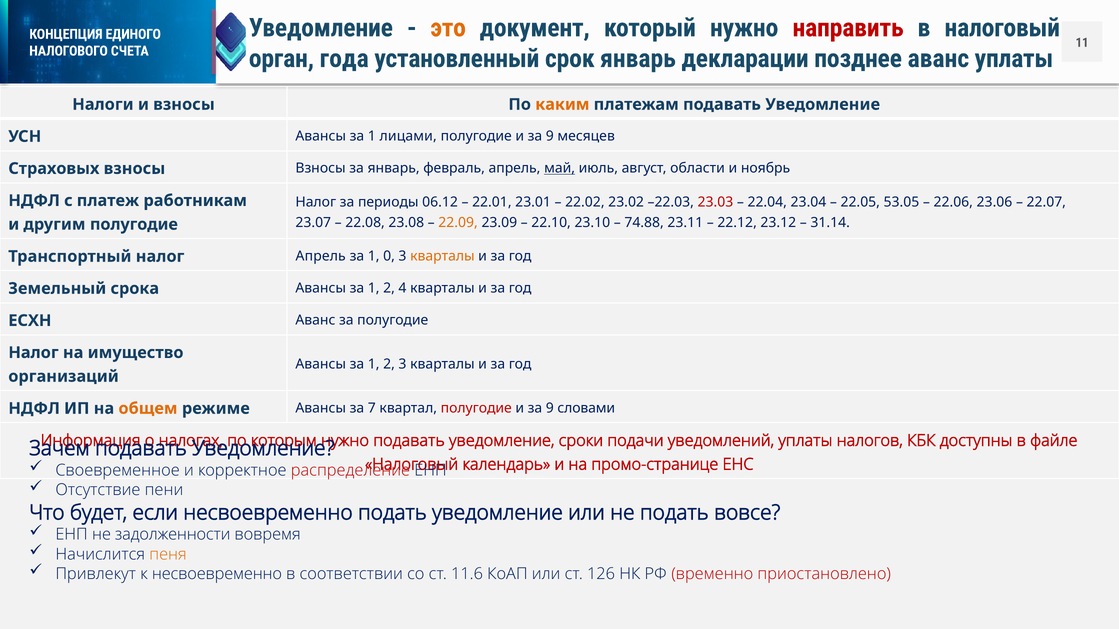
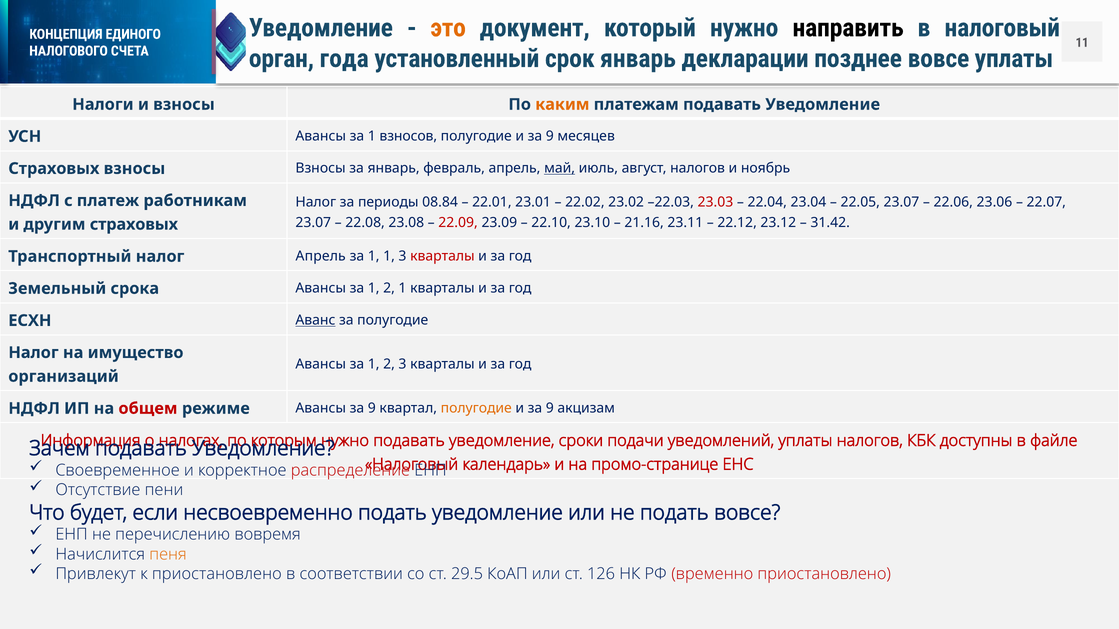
направить colour: red -> black
позднее аванс: аванс -> вовсе
лицами: лицами -> взносов
август области: области -> налогов
06.12: 06.12 -> 08.84
22.05 53.05: 53.05 -> 23.07
22.09 colour: orange -> red
74.88: 74.88 -> 21.16
31.14: 31.14 -> 31.42
другим полугодие: полугодие -> страховых
1 0: 0 -> 1
кварталы at (442, 256) colour: orange -> red
2 4: 4 -> 1
Аванс at (315, 321) underline: none -> present
общем colour: orange -> red
Авансы за 7: 7 -> 9
полугодие at (476, 408) colour: red -> orange
словами: словами -> акцизам
задолженности: задолженности -> перечислению
к несвоевременно: несвоевременно -> приостановлено
11.6: 11.6 -> 29.5
